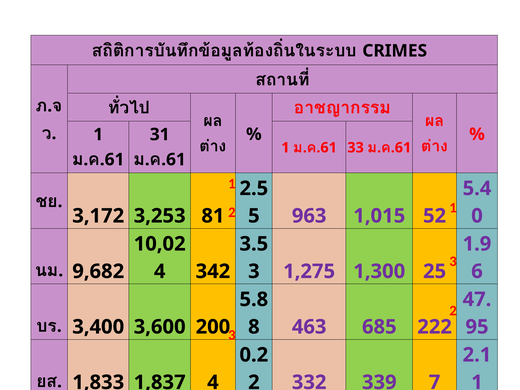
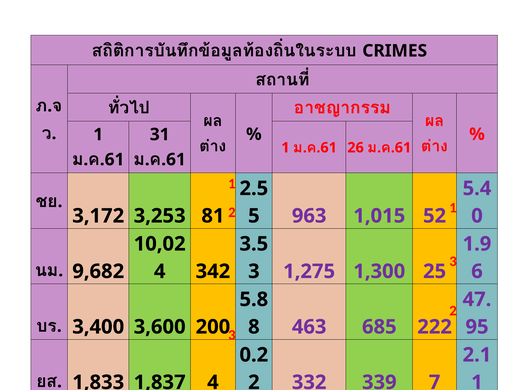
33: 33 -> 26
